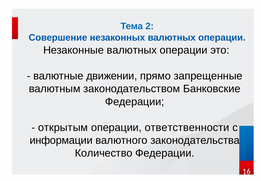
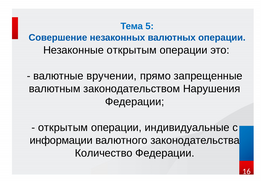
2: 2 -> 5
Незаконные валютных: валютных -> открытым
движении: движении -> вручении
Банковские: Банковские -> Нарушения
ответственности: ответственности -> индивидуальные
